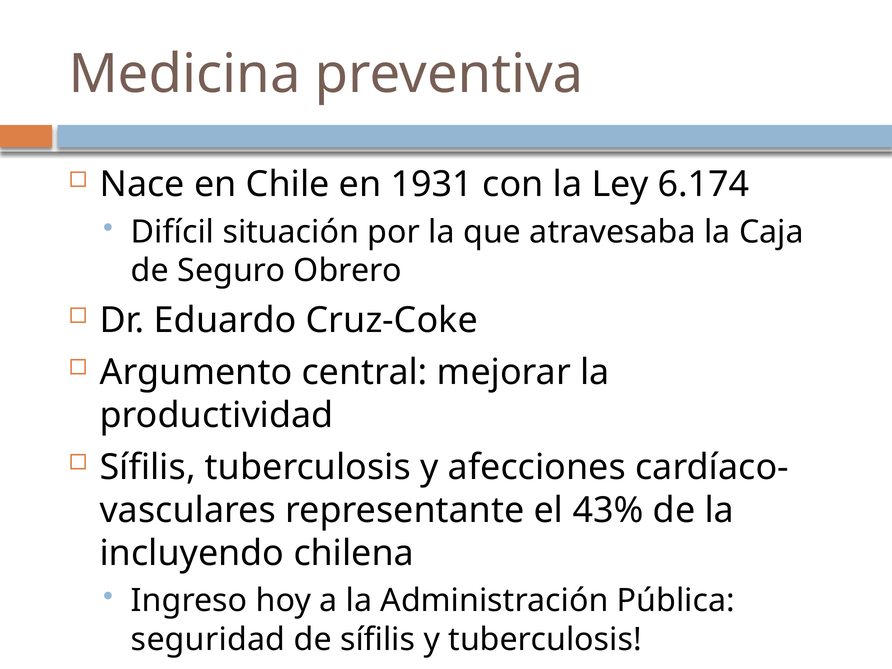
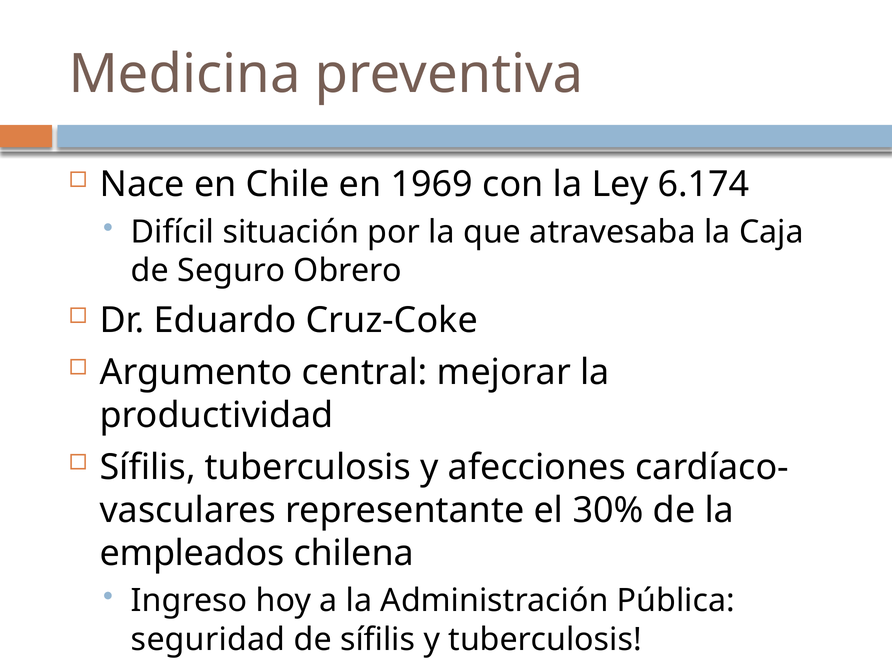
1931: 1931 -> 1969
43%: 43% -> 30%
incluyendo: incluyendo -> empleados
